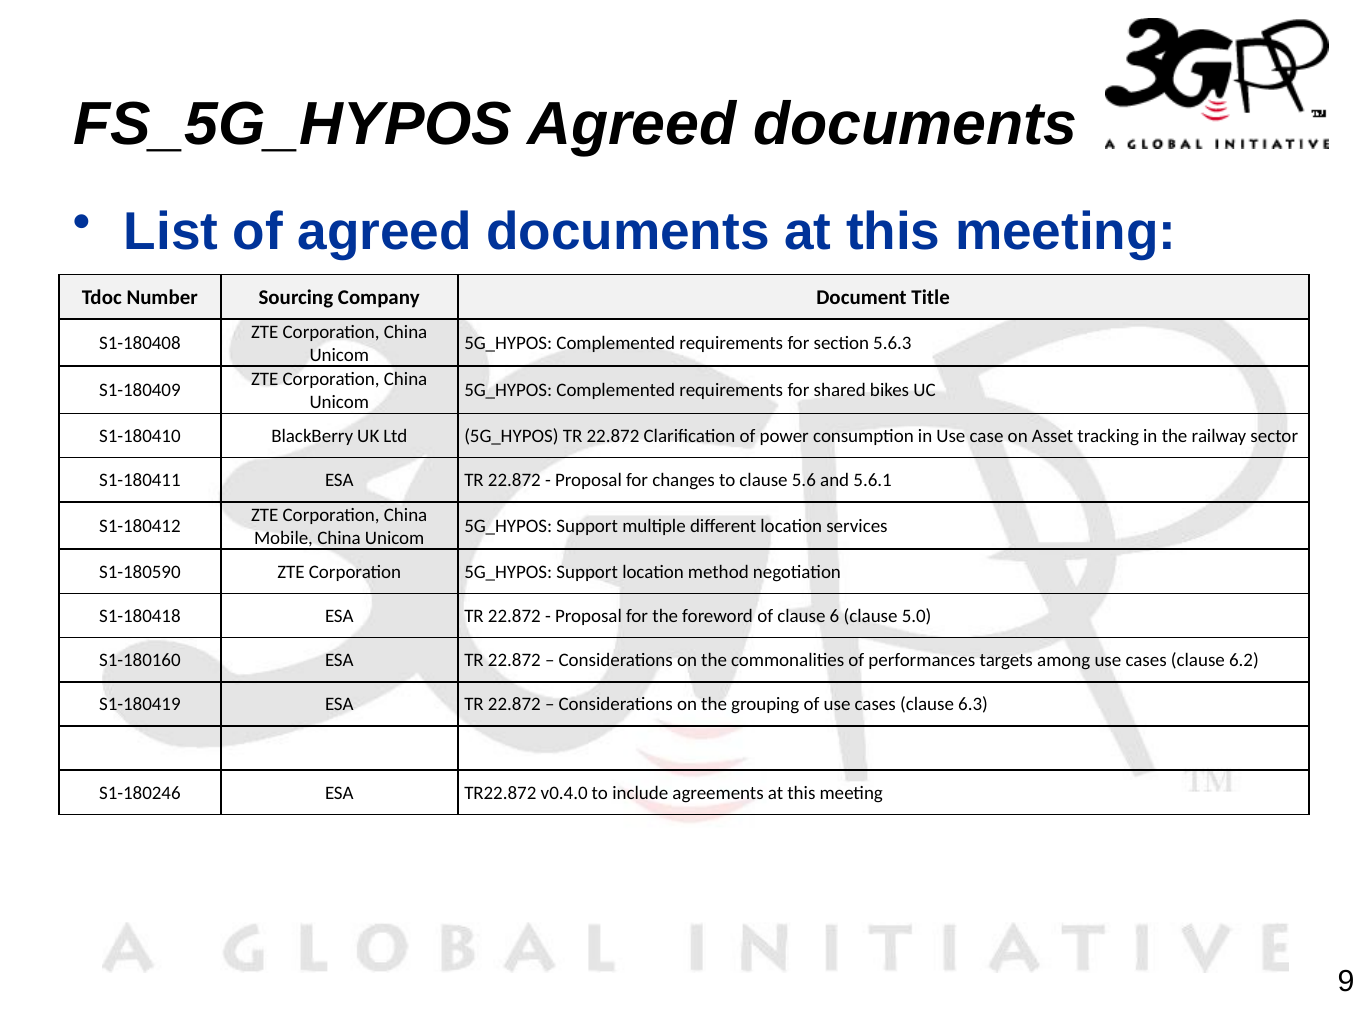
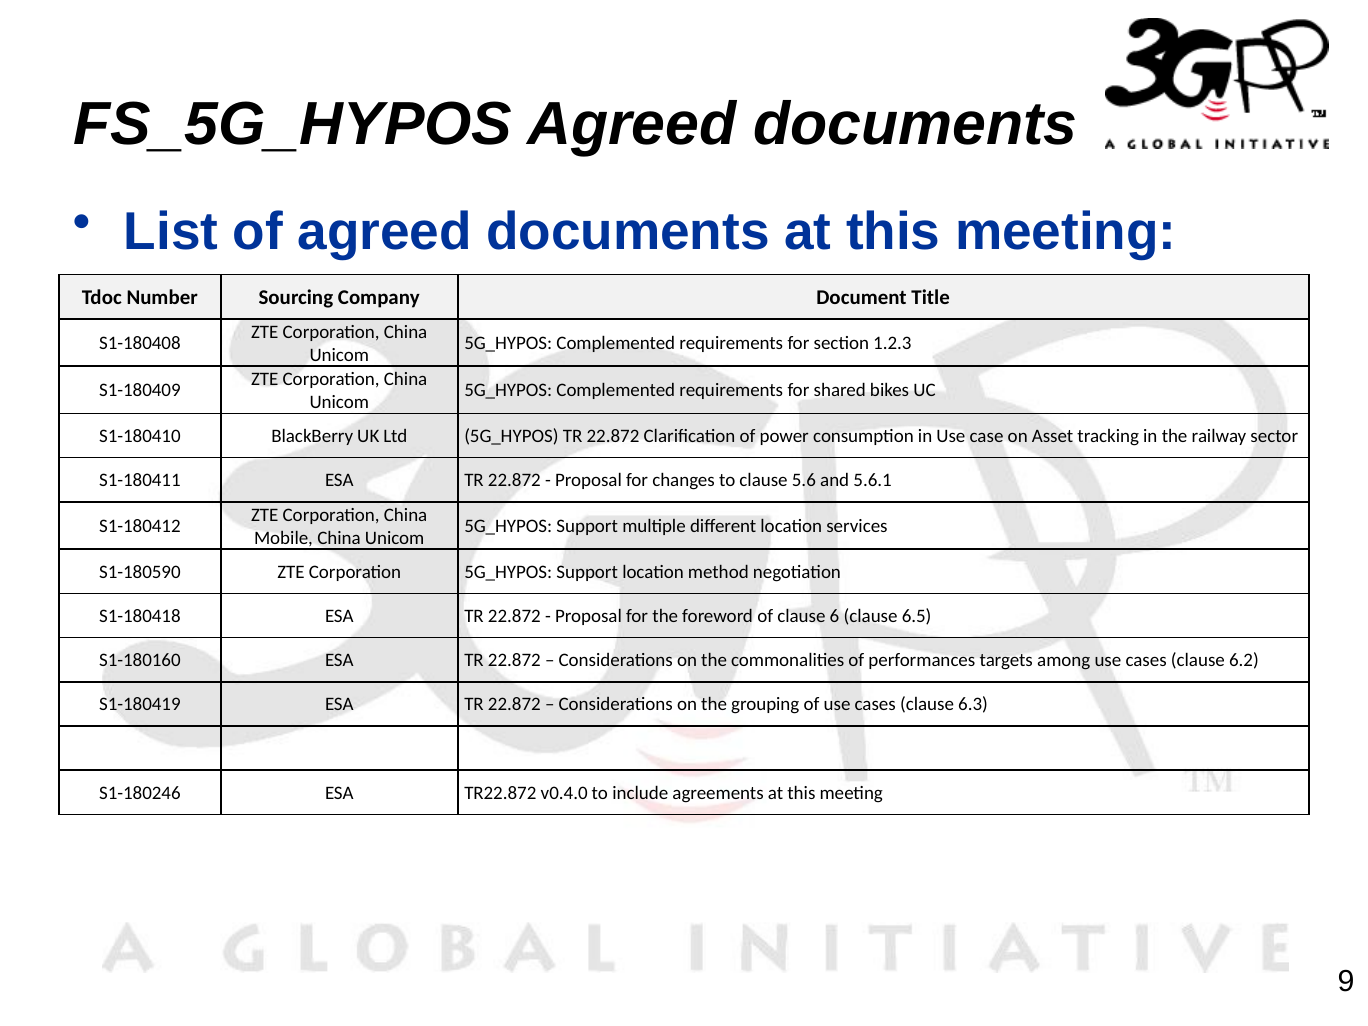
5.6.3: 5.6.3 -> 1.2.3
5.0: 5.0 -> 6.5
